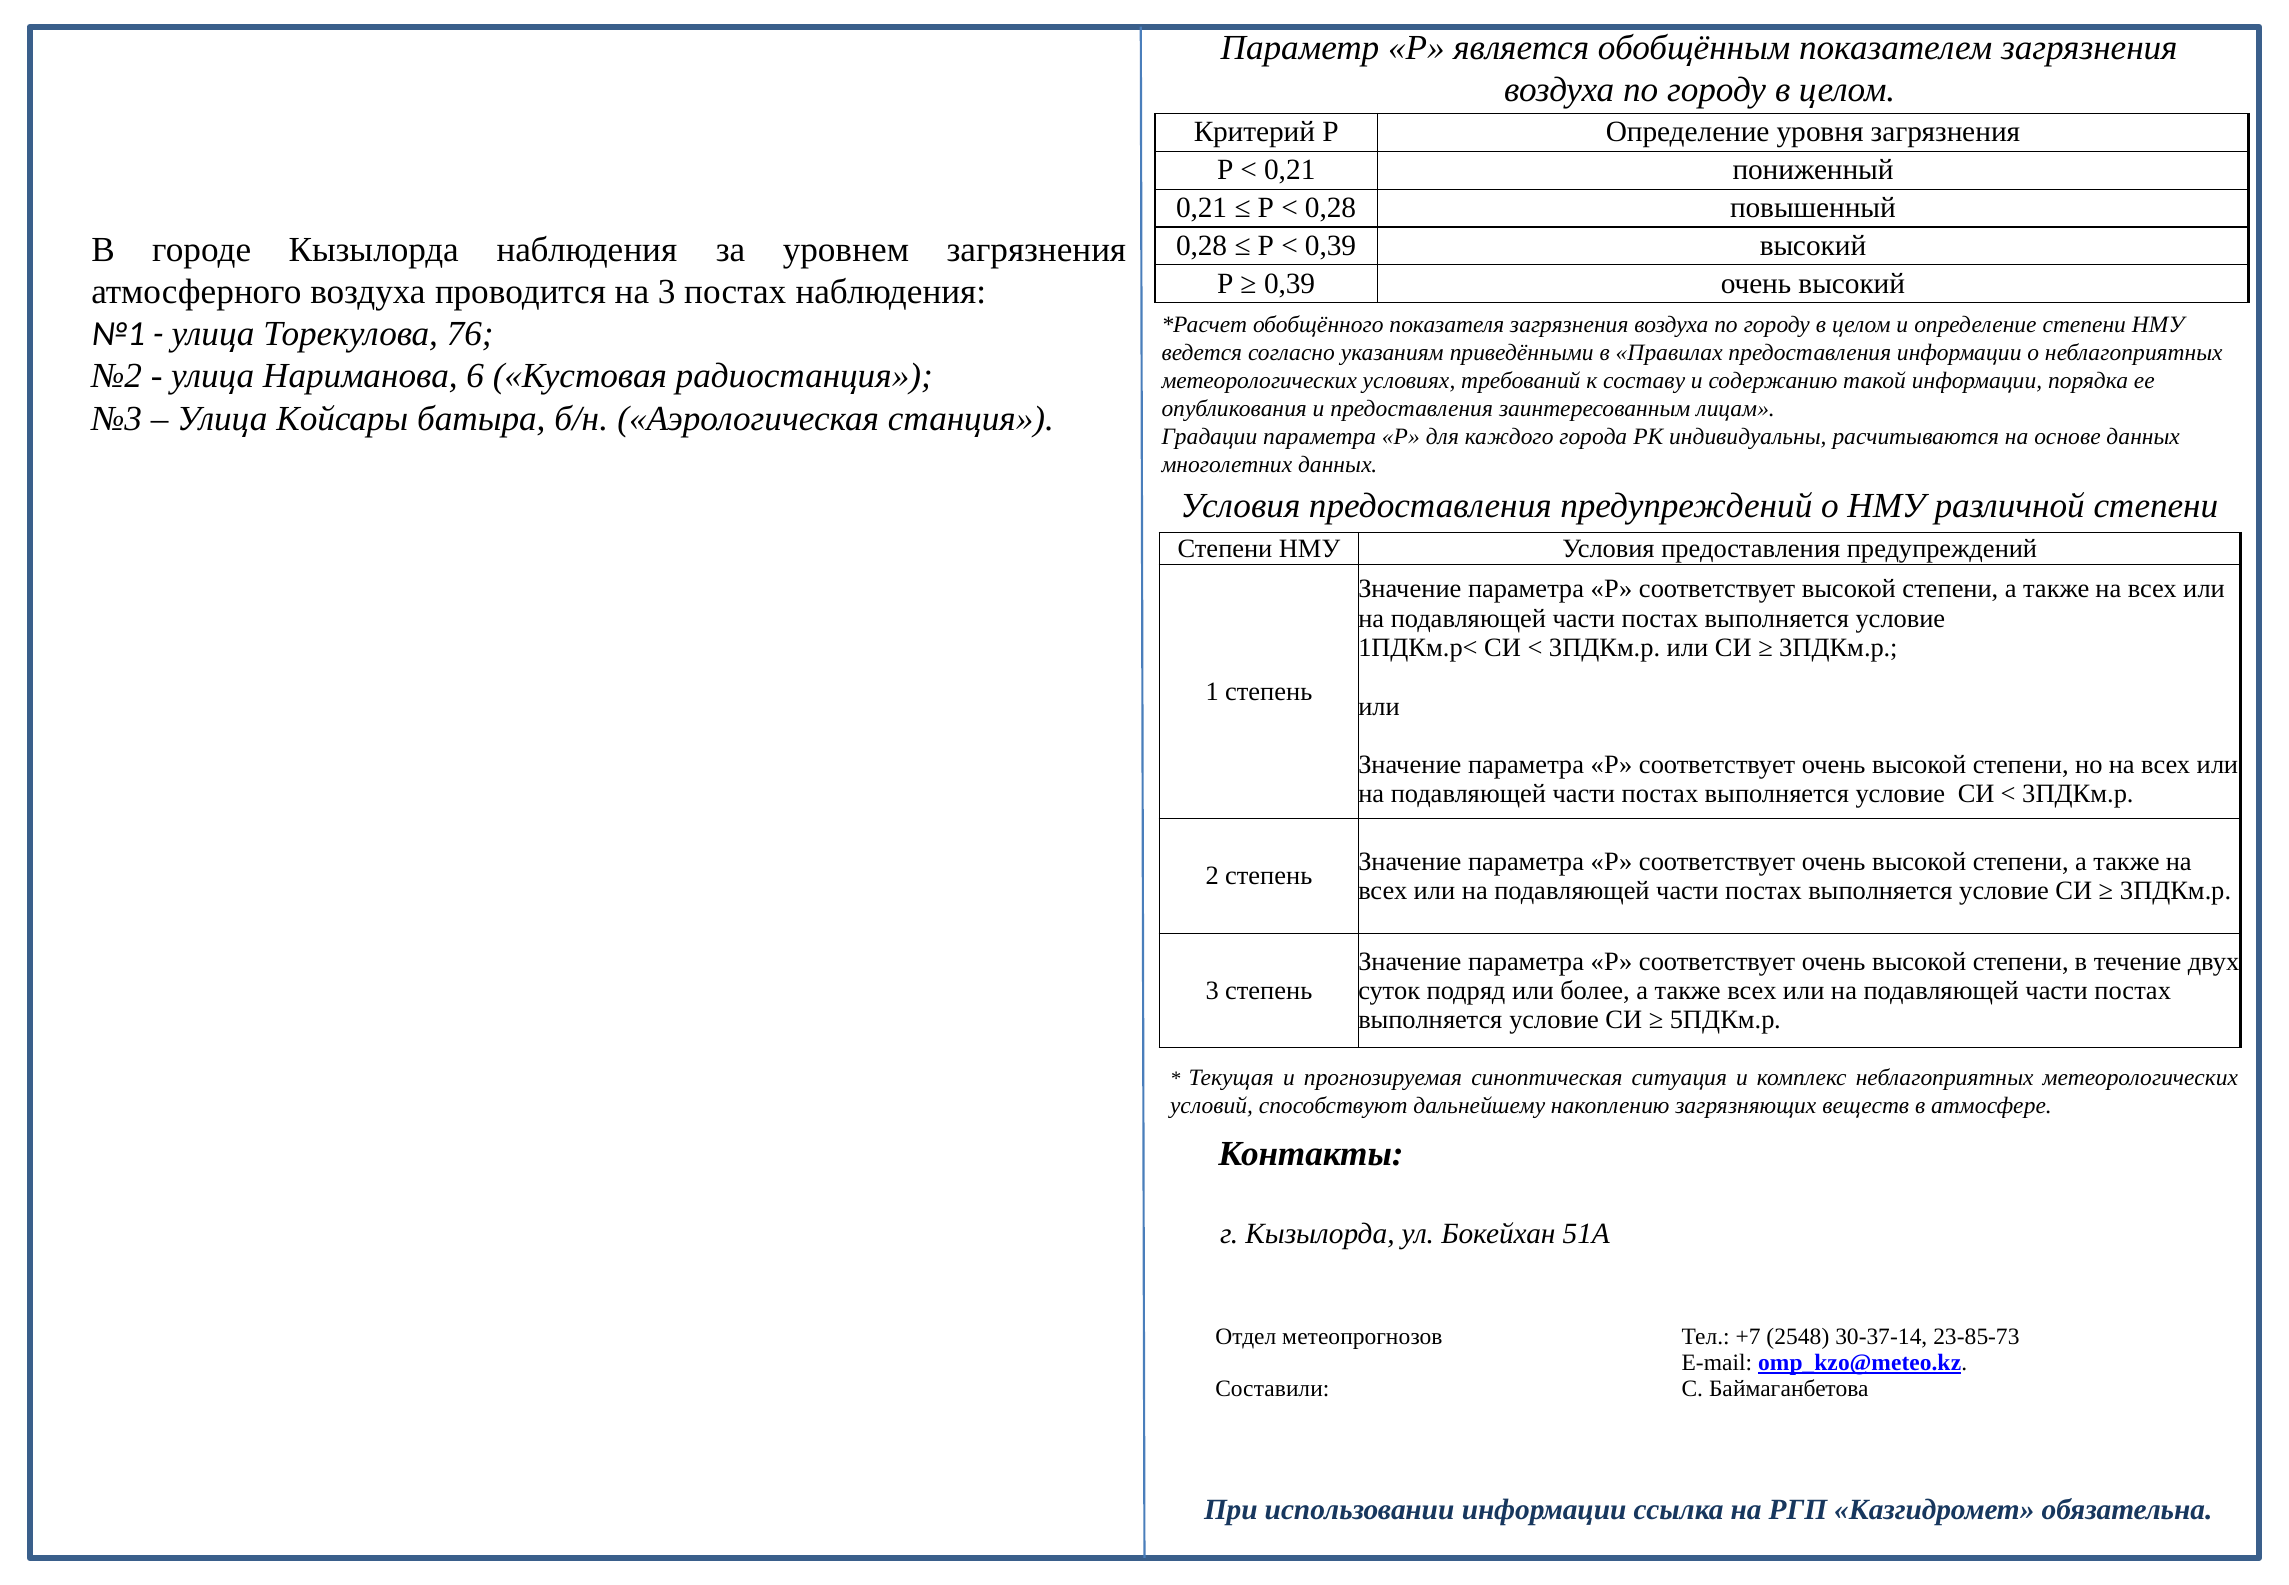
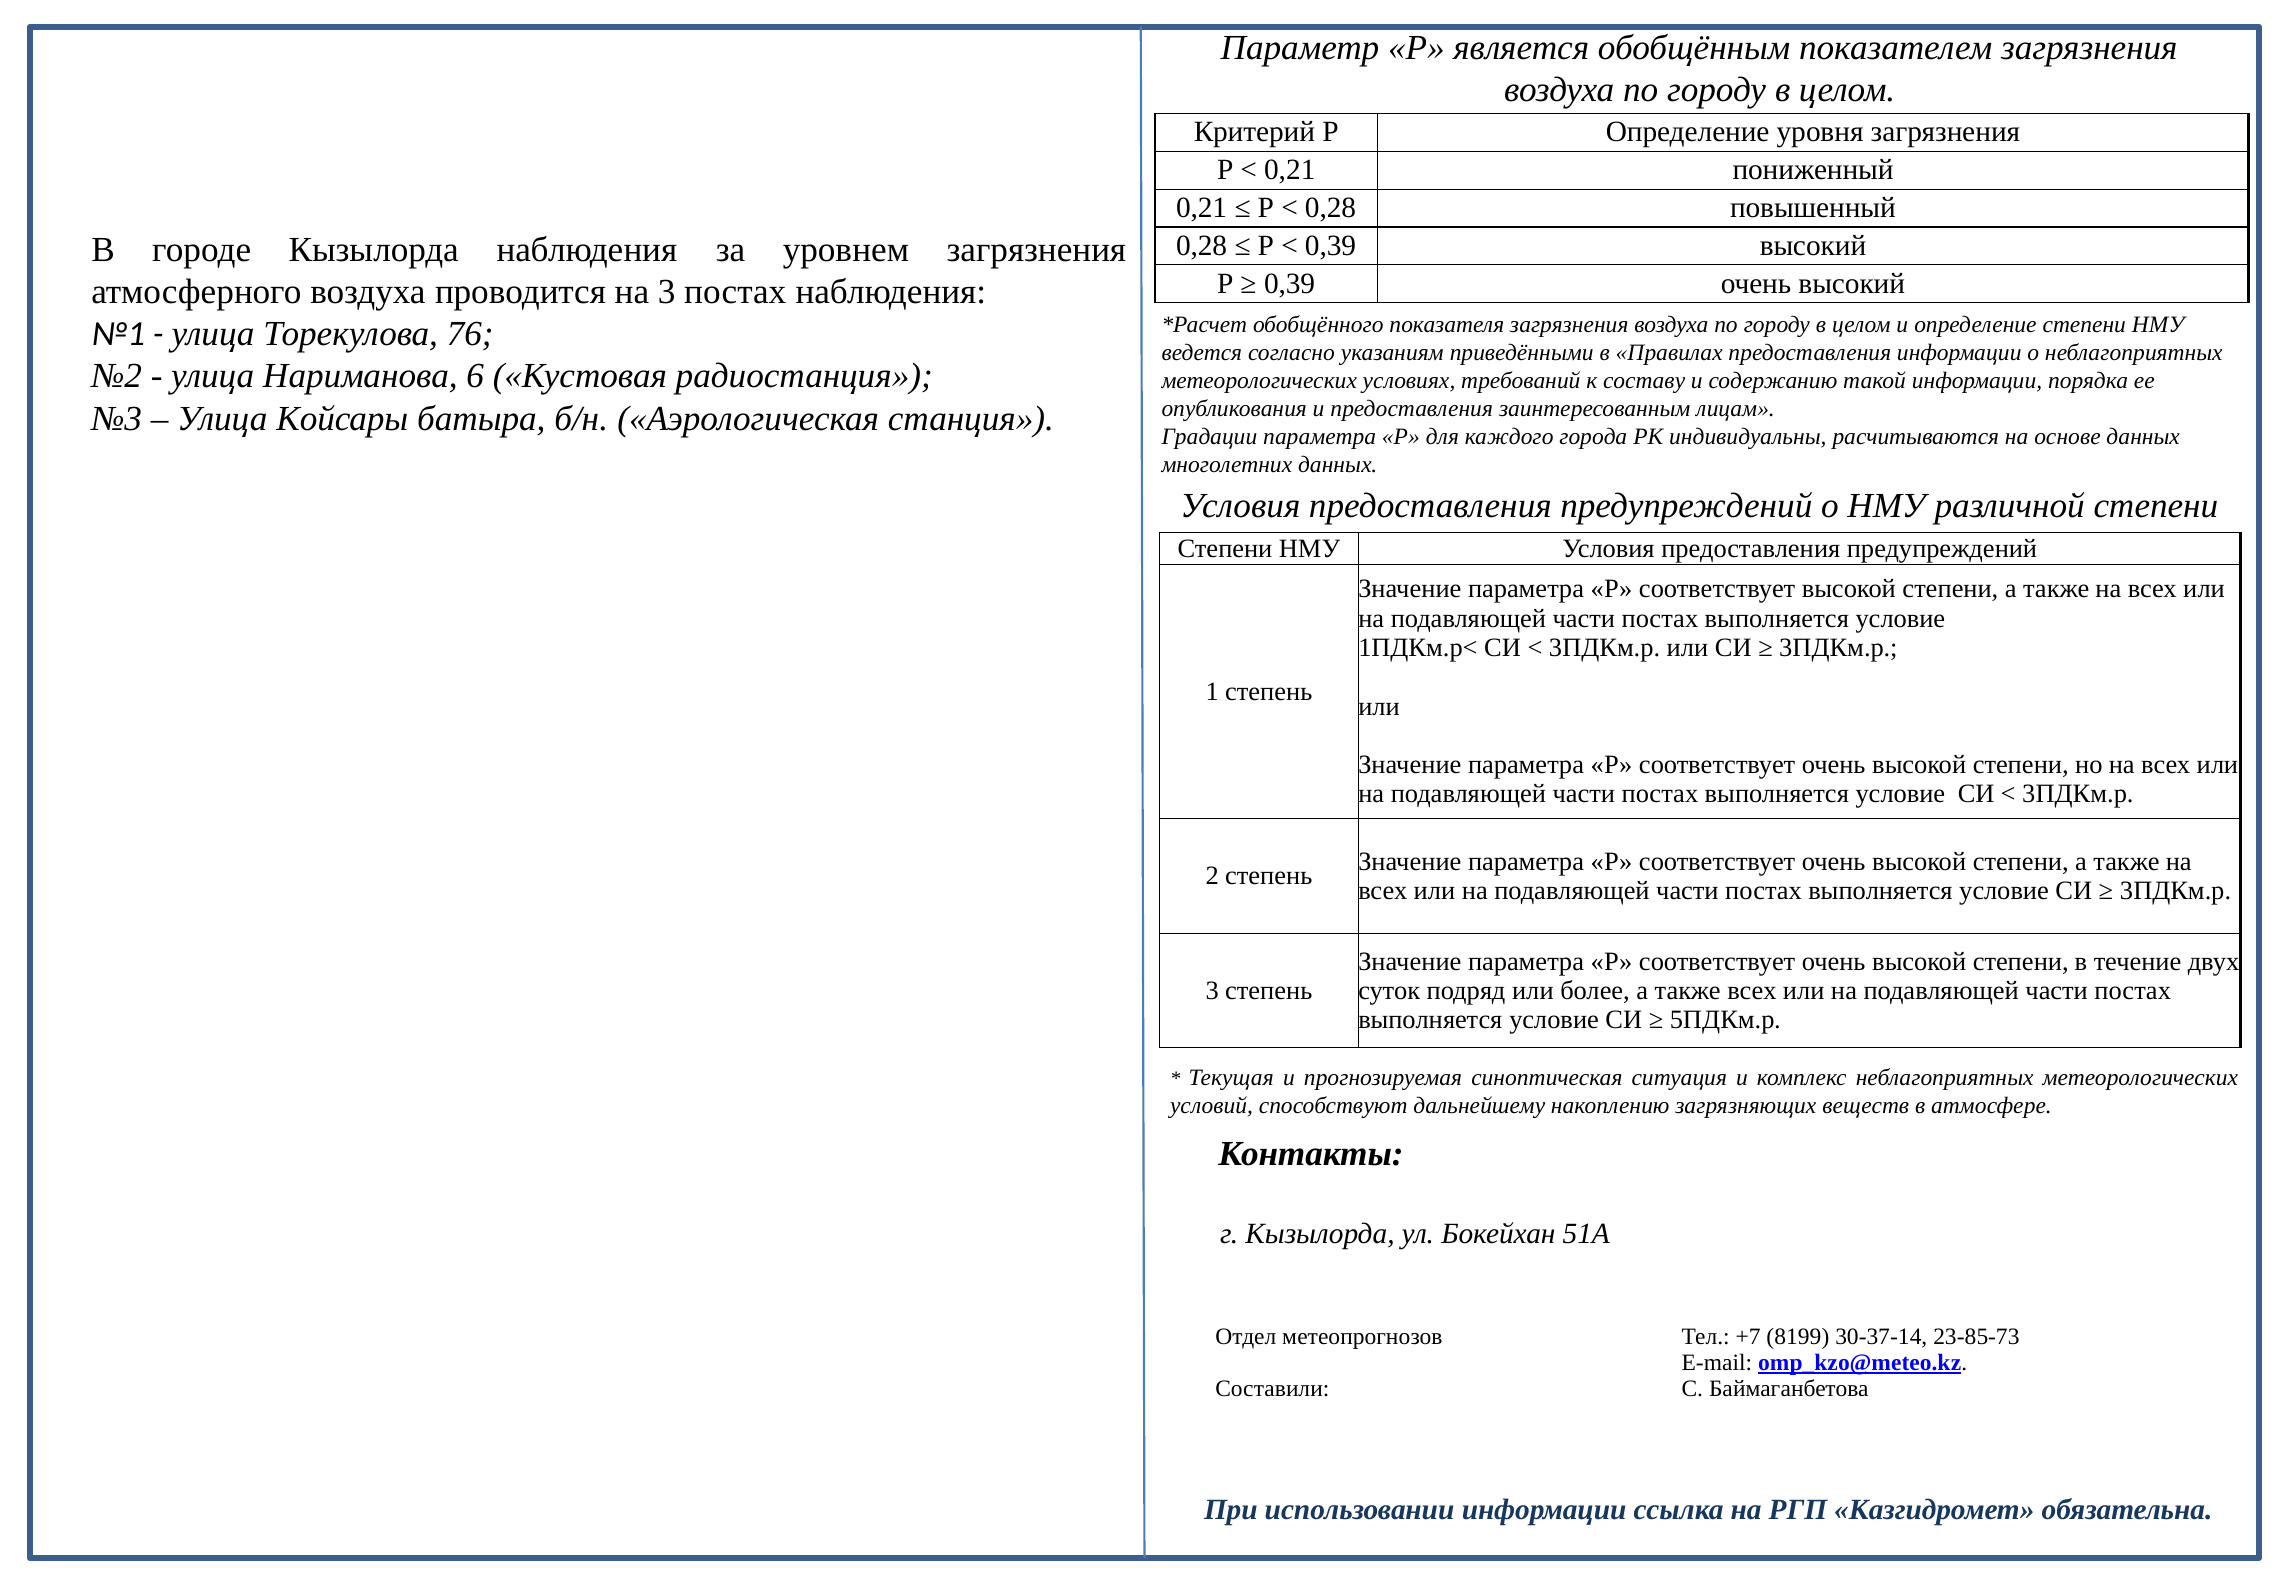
2548: 2548 -> 8199
